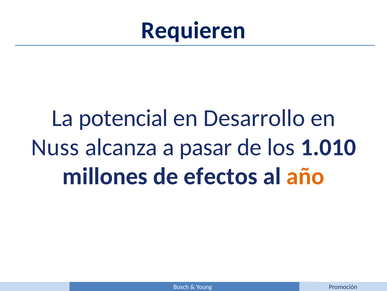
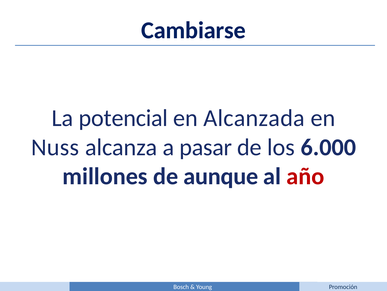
Requieren: Requieren -> Cambiarse
Desarrollo: Desarrollo -> Alcanzada
1.010: 1.010 -> 6.000
efectos: efectos -> aunque
año colour: orange -> red
